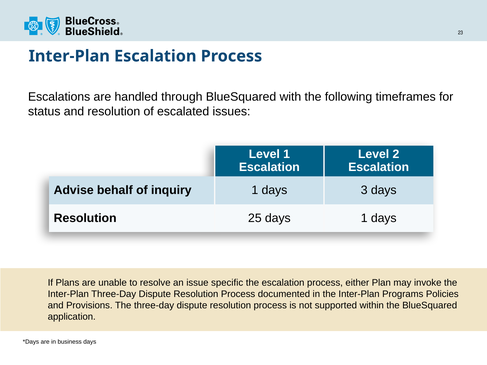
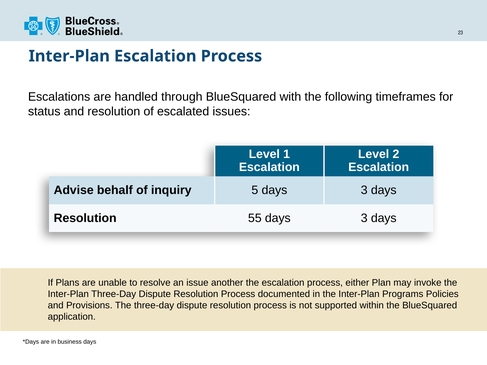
inquiry 1: 1 -> 5
25: 25 -> 55
1 at (364, 218): 1 -> 3
specific: specific -> another
